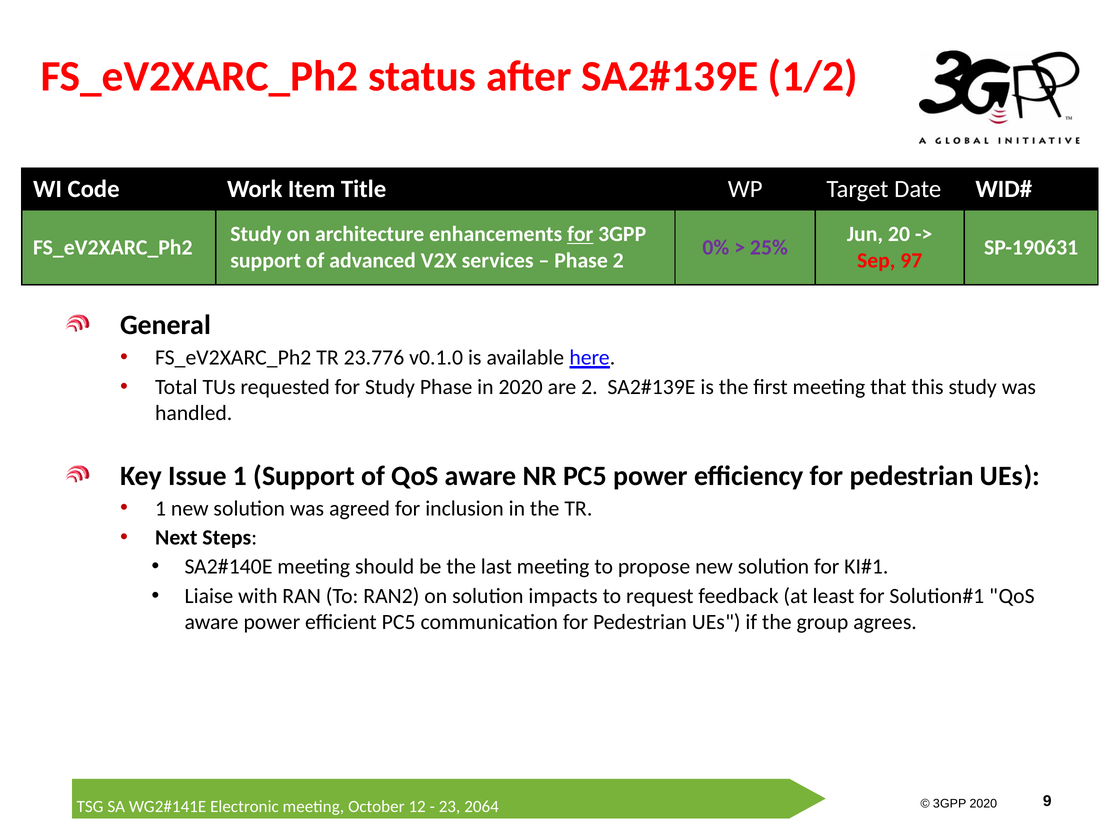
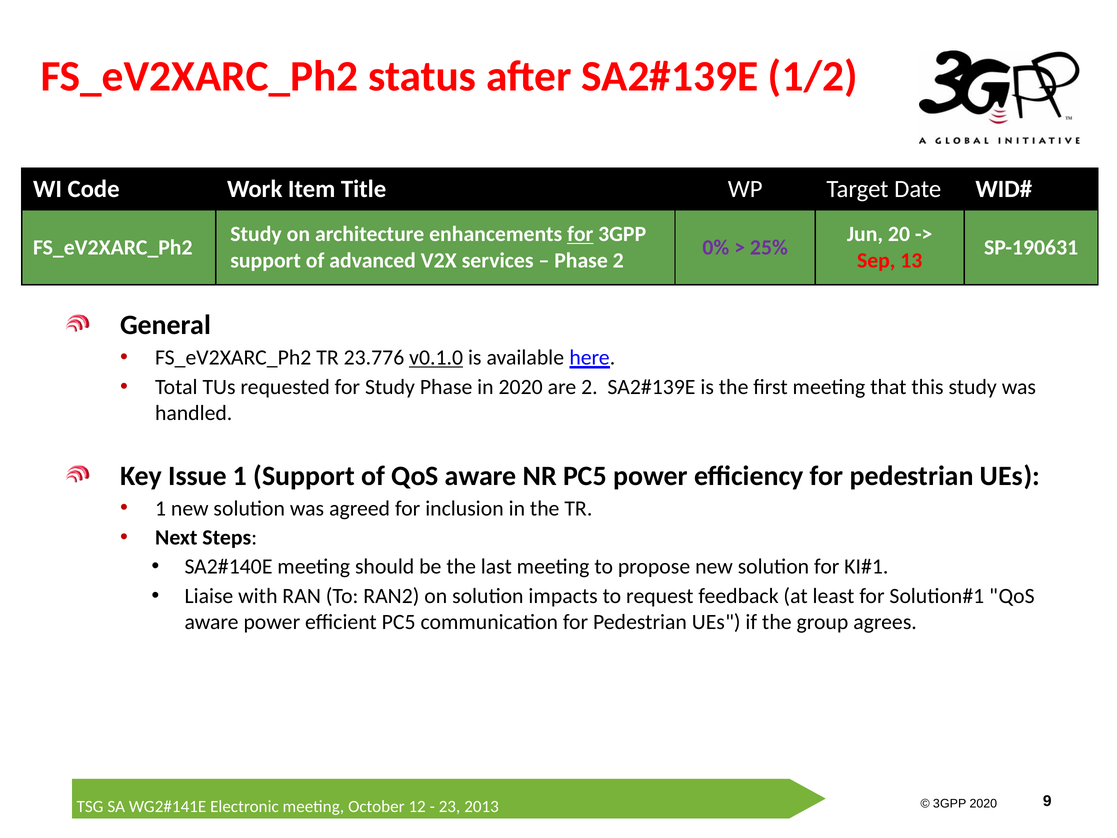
97: 97 -> 13
v0.1.0 underline: none -> present
2064: 2064 -> 2013
